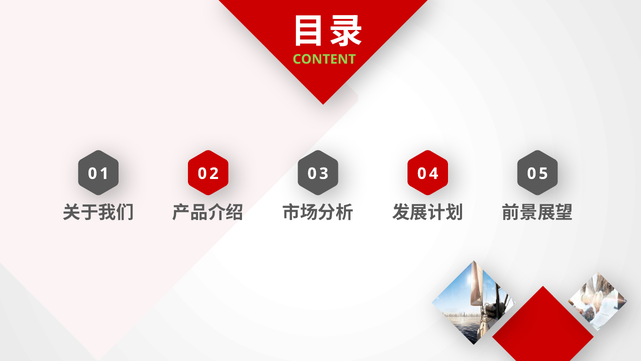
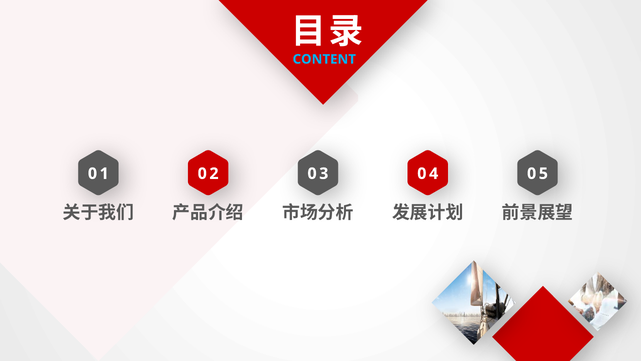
CONTENT colour: light green -> light blue
